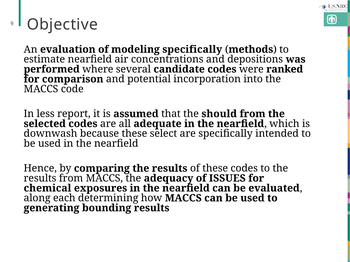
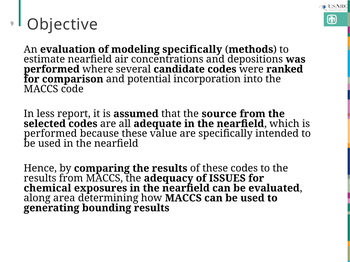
should: should -> source
downwash at (50, 134): downwash -> performed
select: select -> value
each: each -> area
